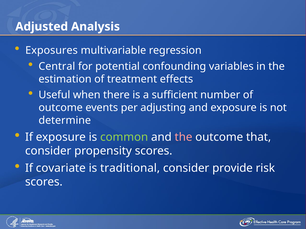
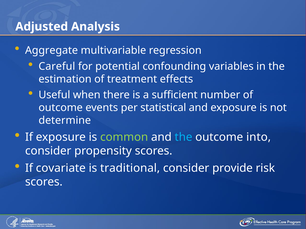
Exposures: Exposures -> Aggregate
Central: Central -> Careful
adjusting: adjusting -> statistical
the at (183, 137) colour: pink -> light blue
that: that -> into
